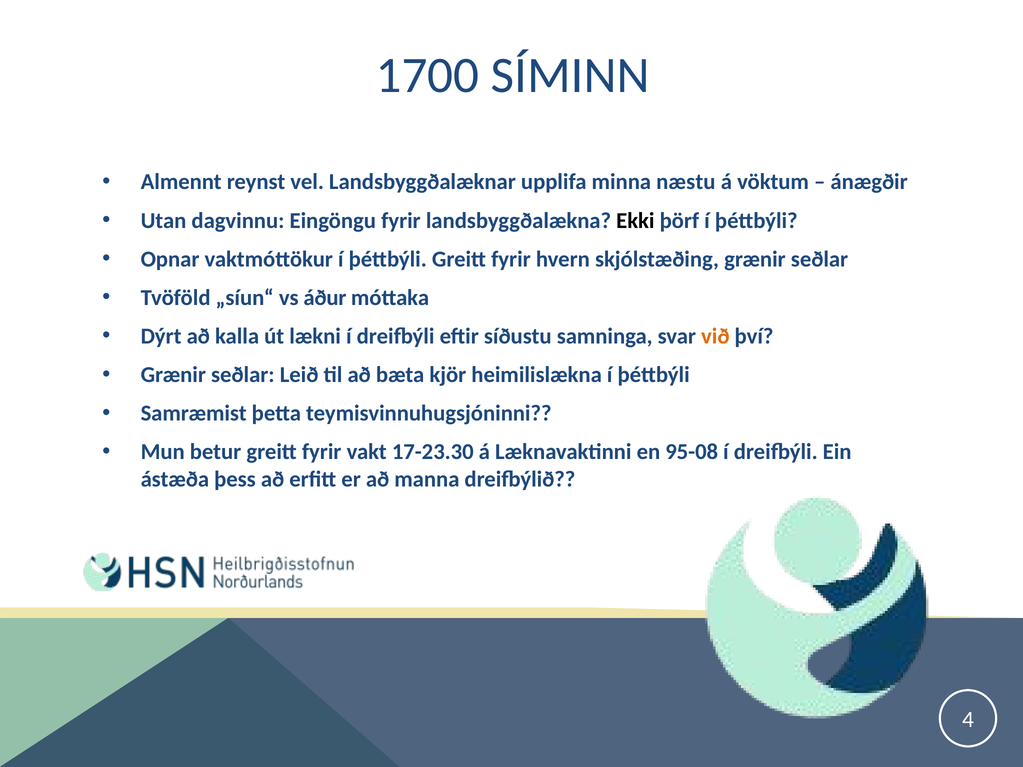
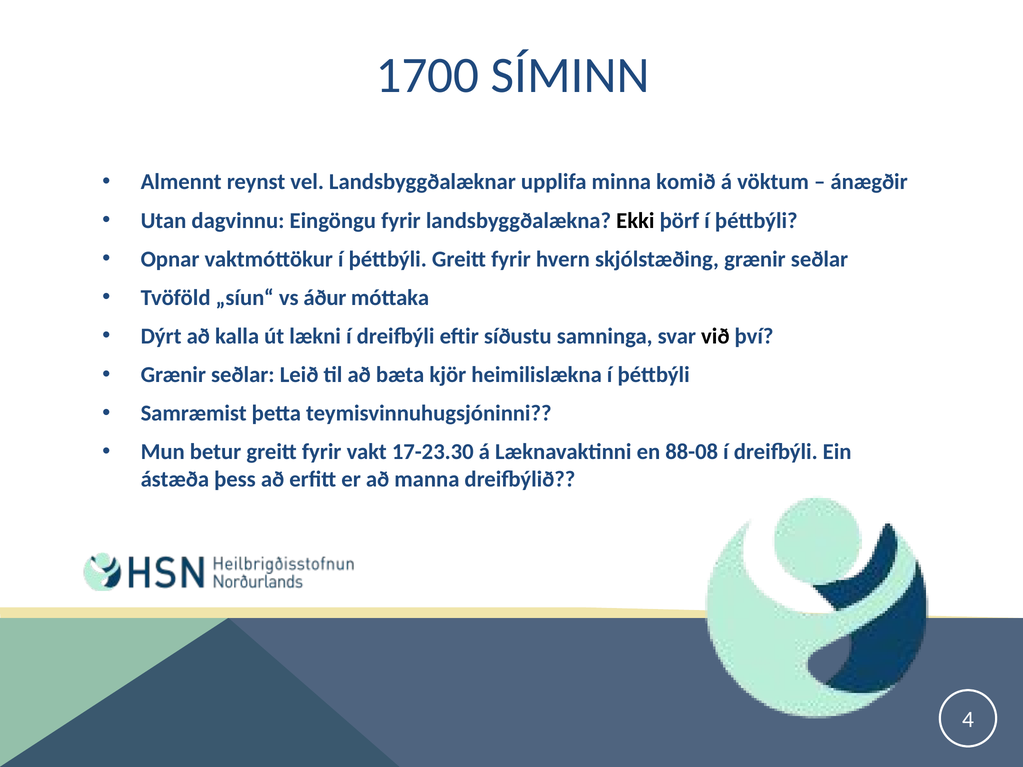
næstu: næstu -> komið
við colour: orange -> black
95-08: 95-08 -> 88-08
